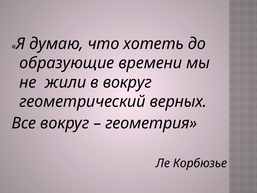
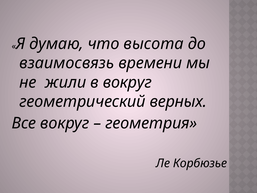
хотеть: хотеть -> высота
образующие: образующие -> взаимосвязь
